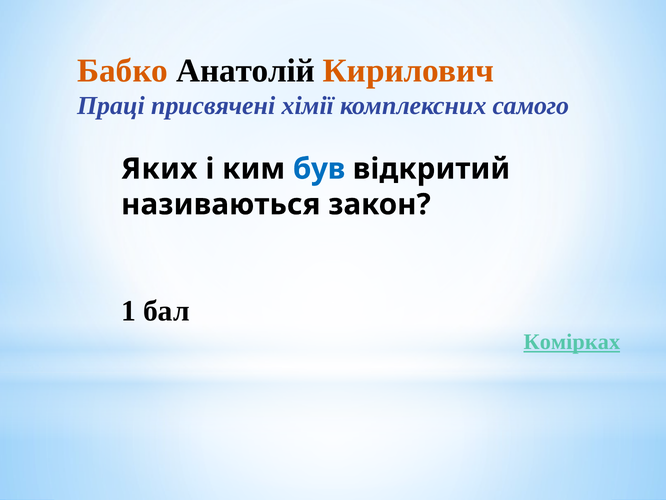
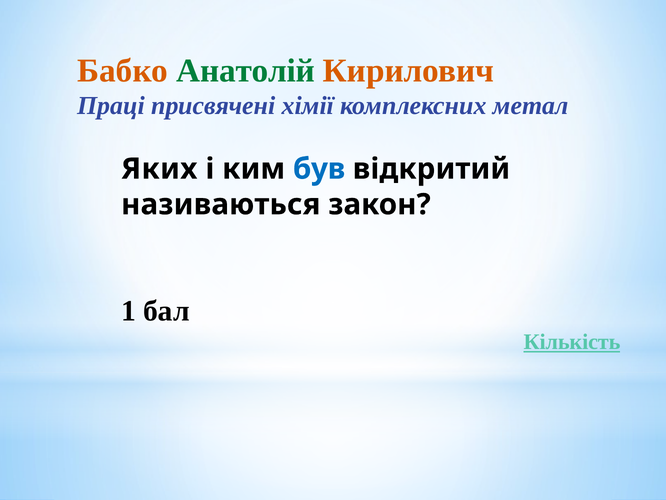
Анатолій colour: black -> green
самого: самого -> метал
Комірках: Комірках -> Кількість
